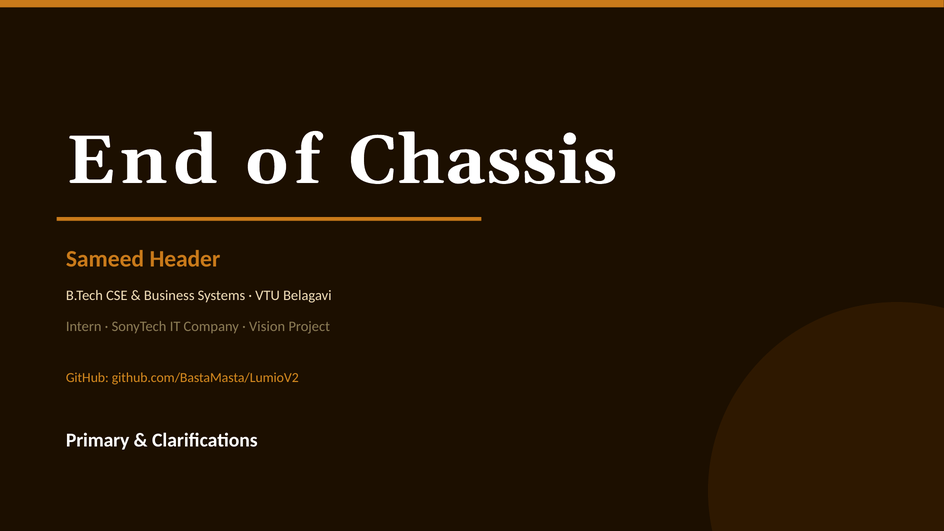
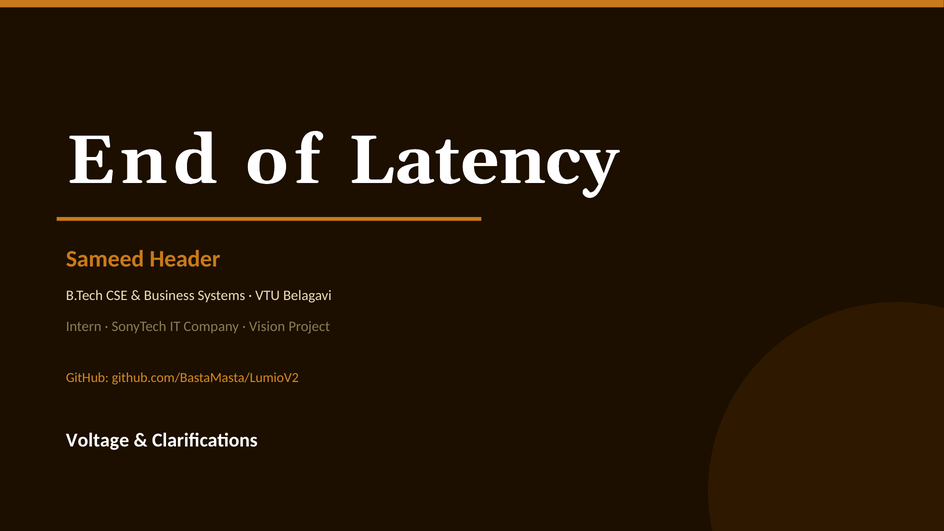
Chassis: Chassis -> Latency
Primary: Primary -> Voltage
